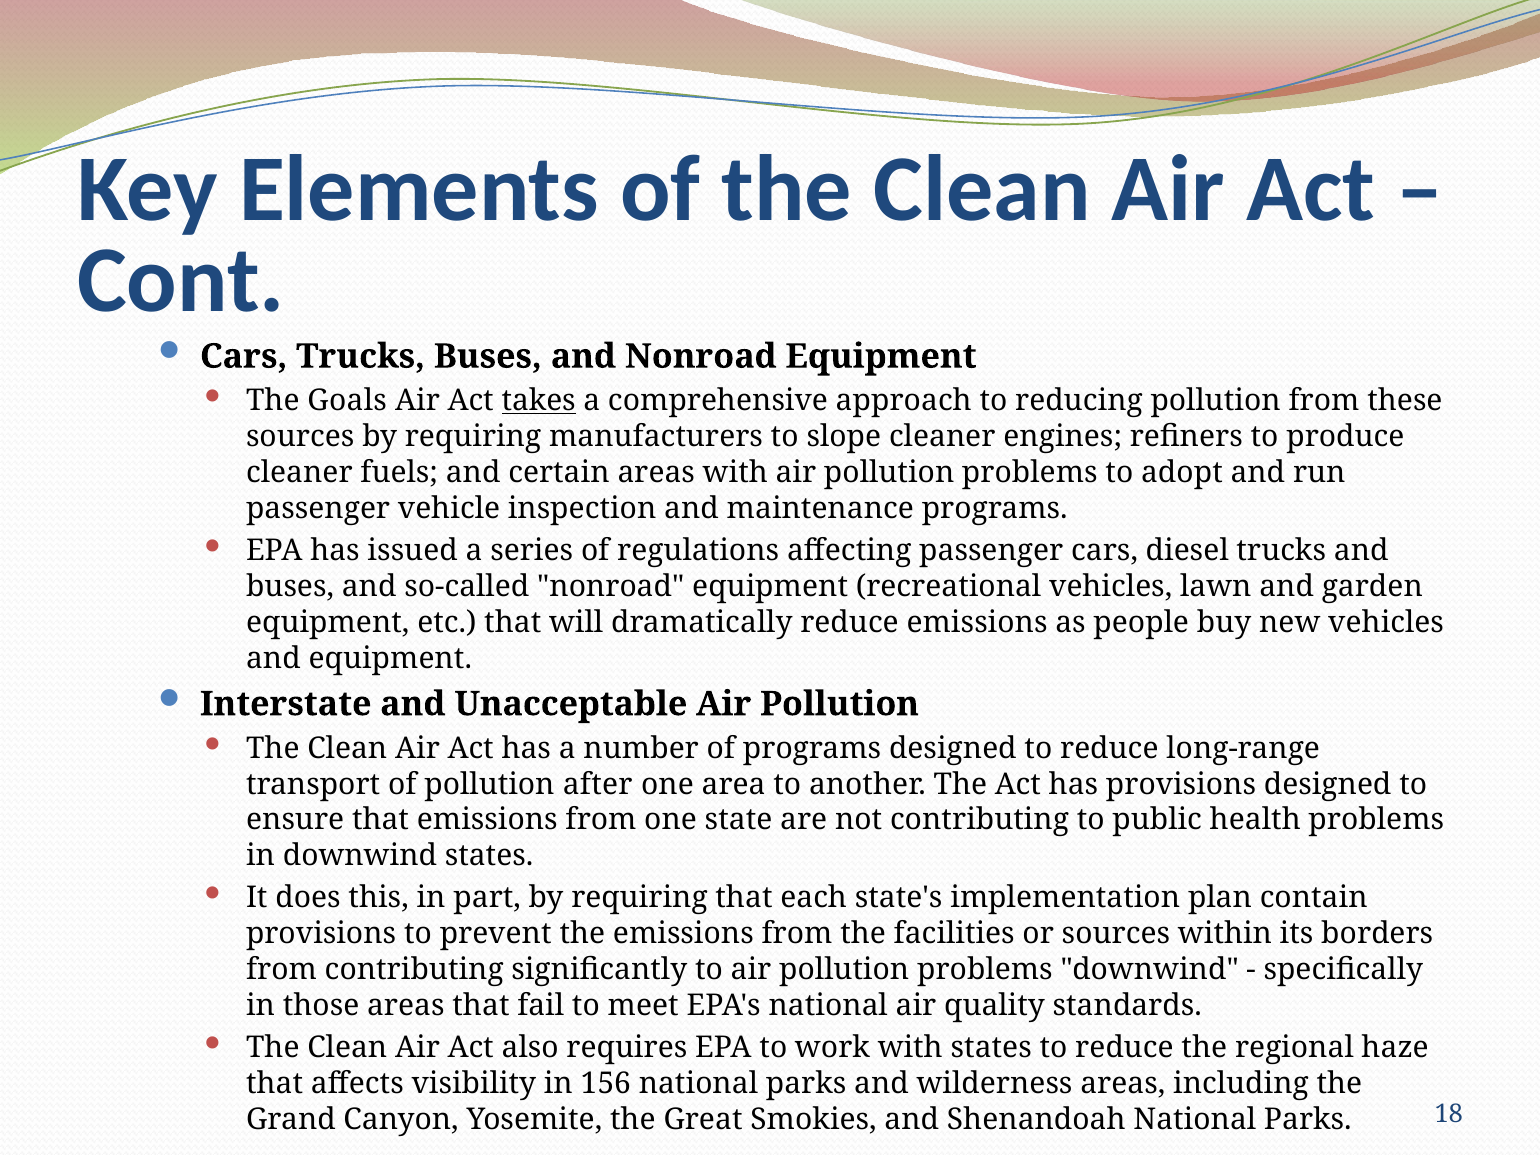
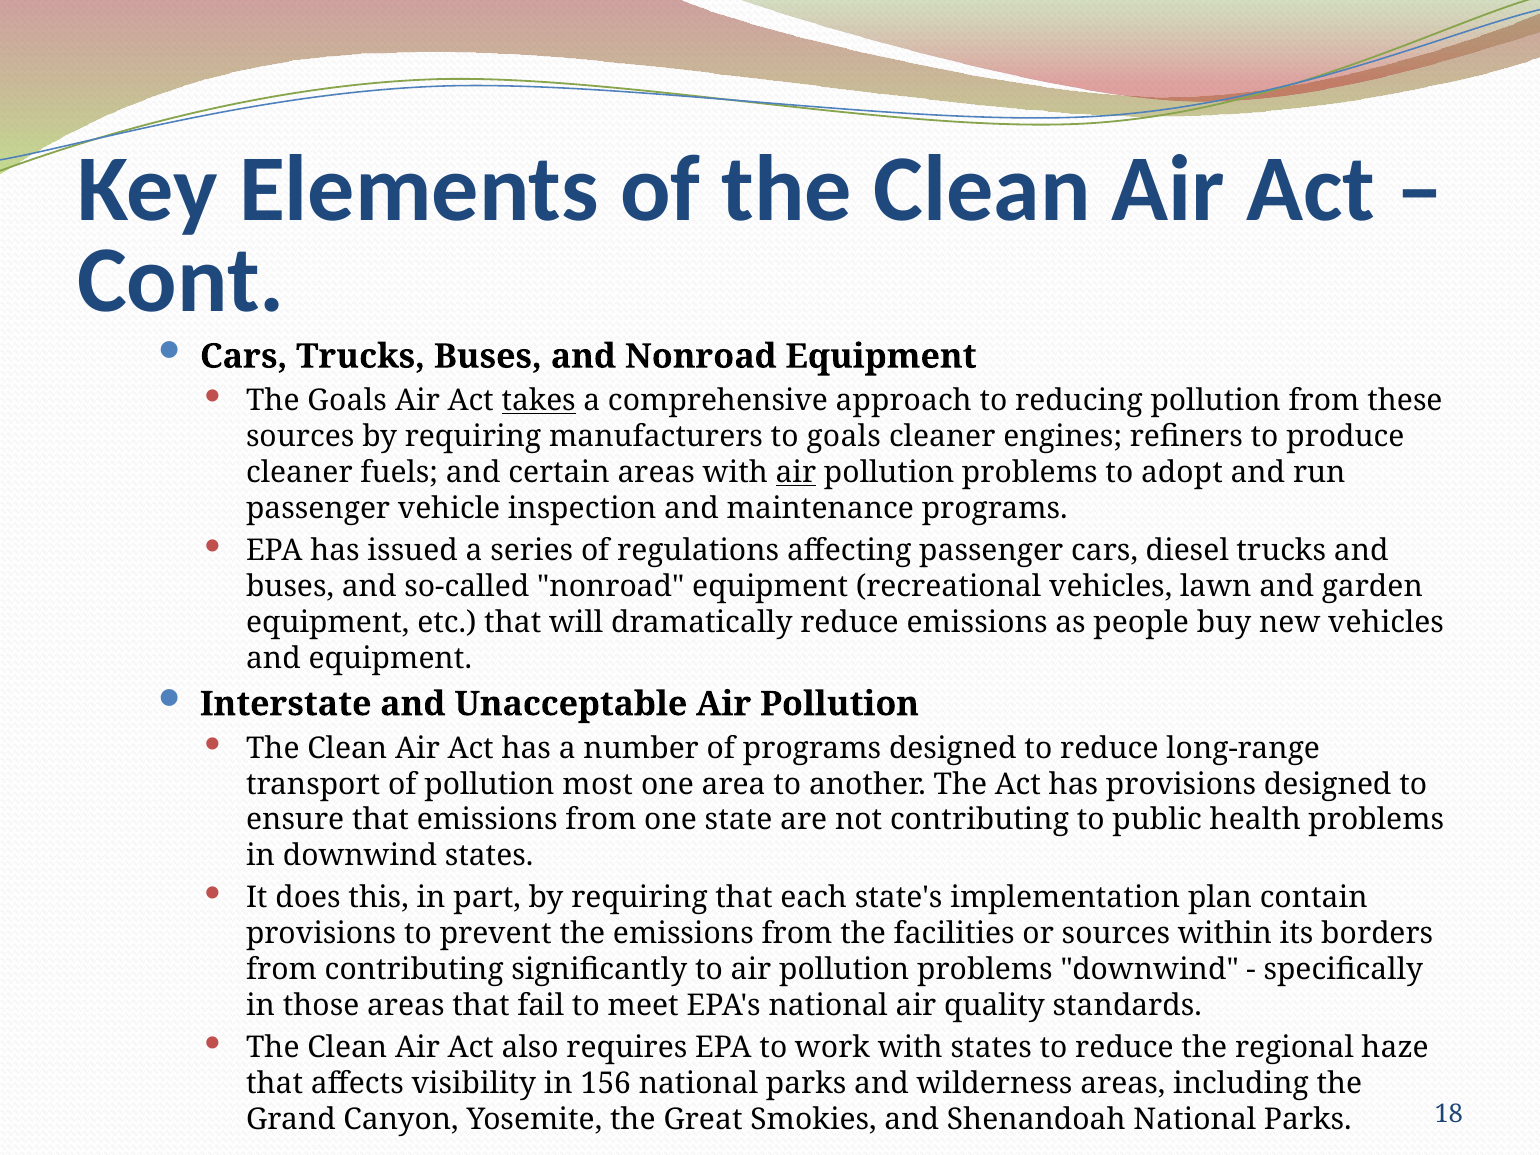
to slope: slope -> goals
air at (796, 473) underline: none -> present
after: after -> most
